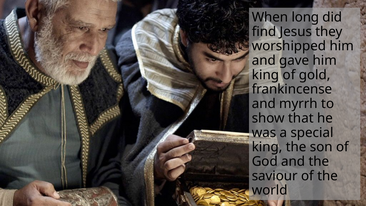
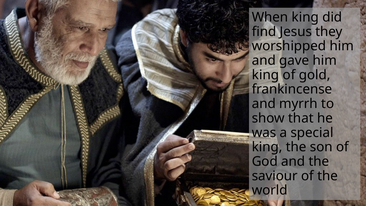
When long: long -> king
